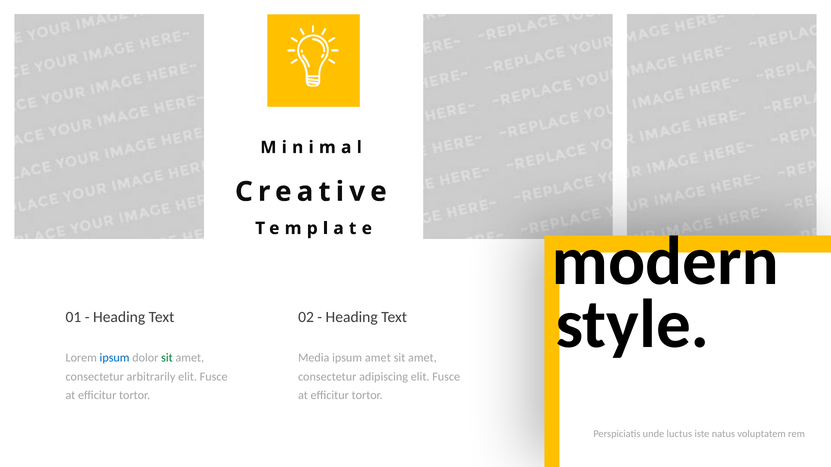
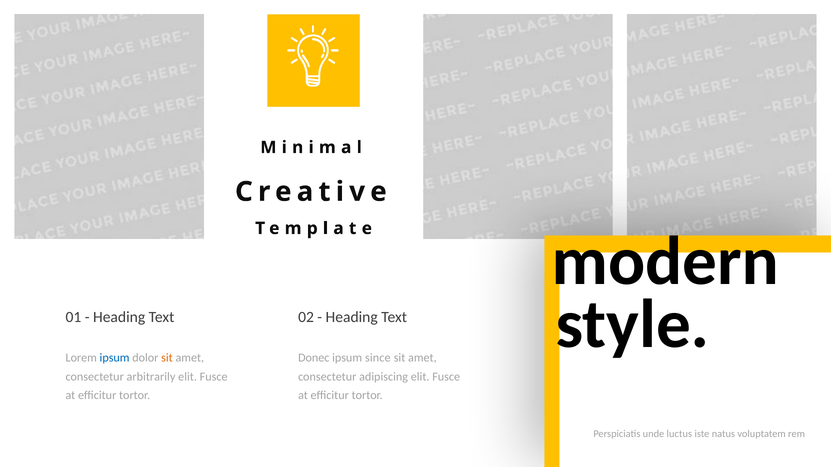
sit at (167, 358) colour: green -> orange
Media: Media -> Donec
ipsum amet: amet -> since
